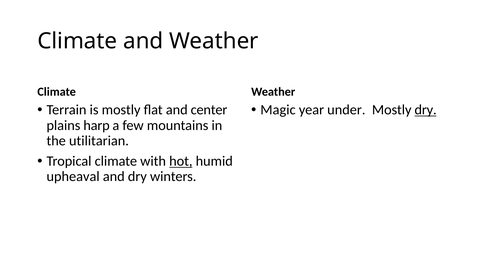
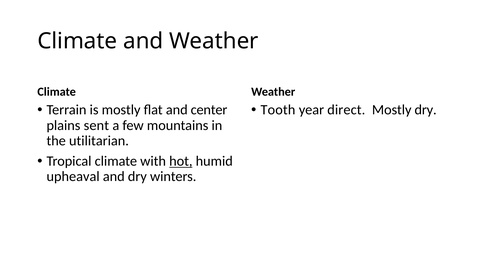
Magic: Magic -> Tooth
under: under -> direct
dry at (426, 110) underline: present -> none
harp: harp -> sent
